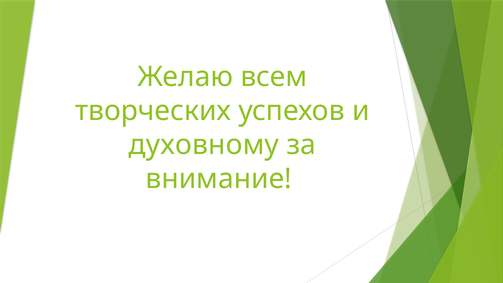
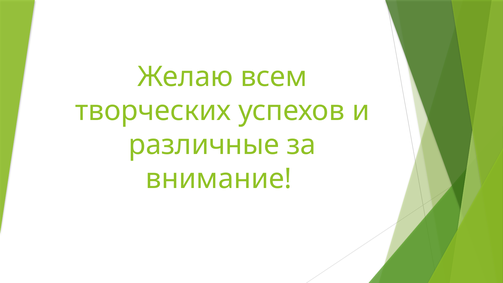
духовному: духовному -> различные
